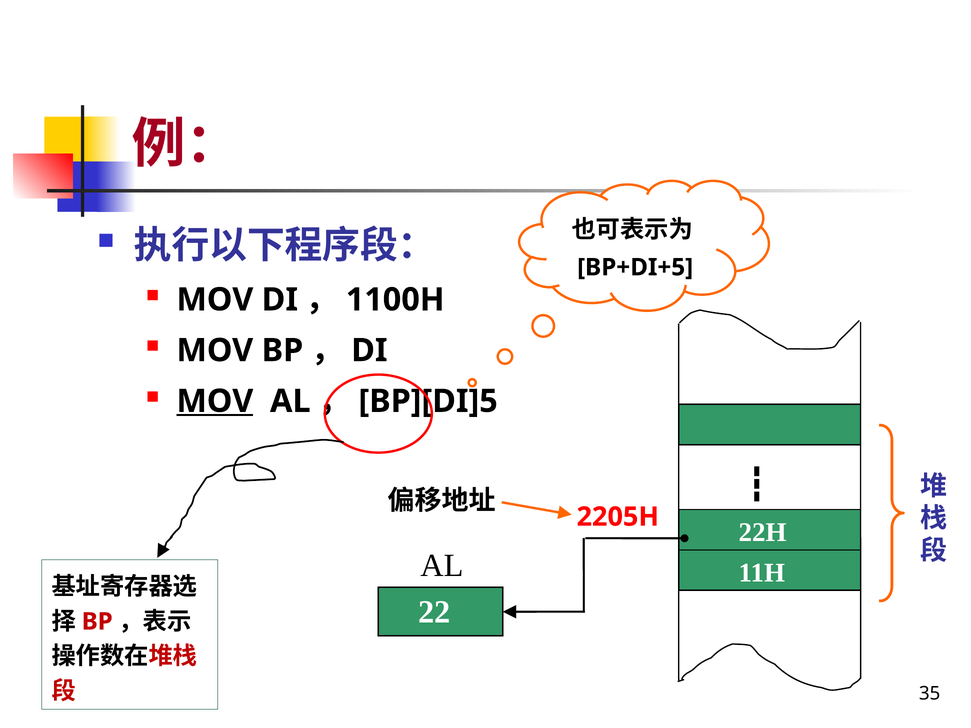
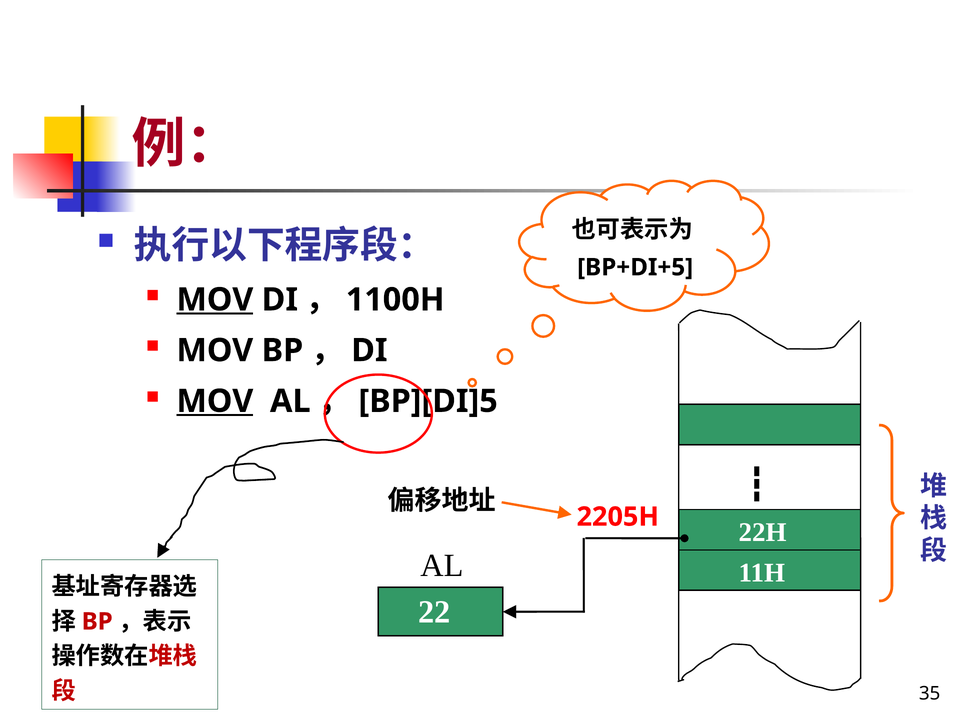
MOV at (215, 300) underline: none -> present
